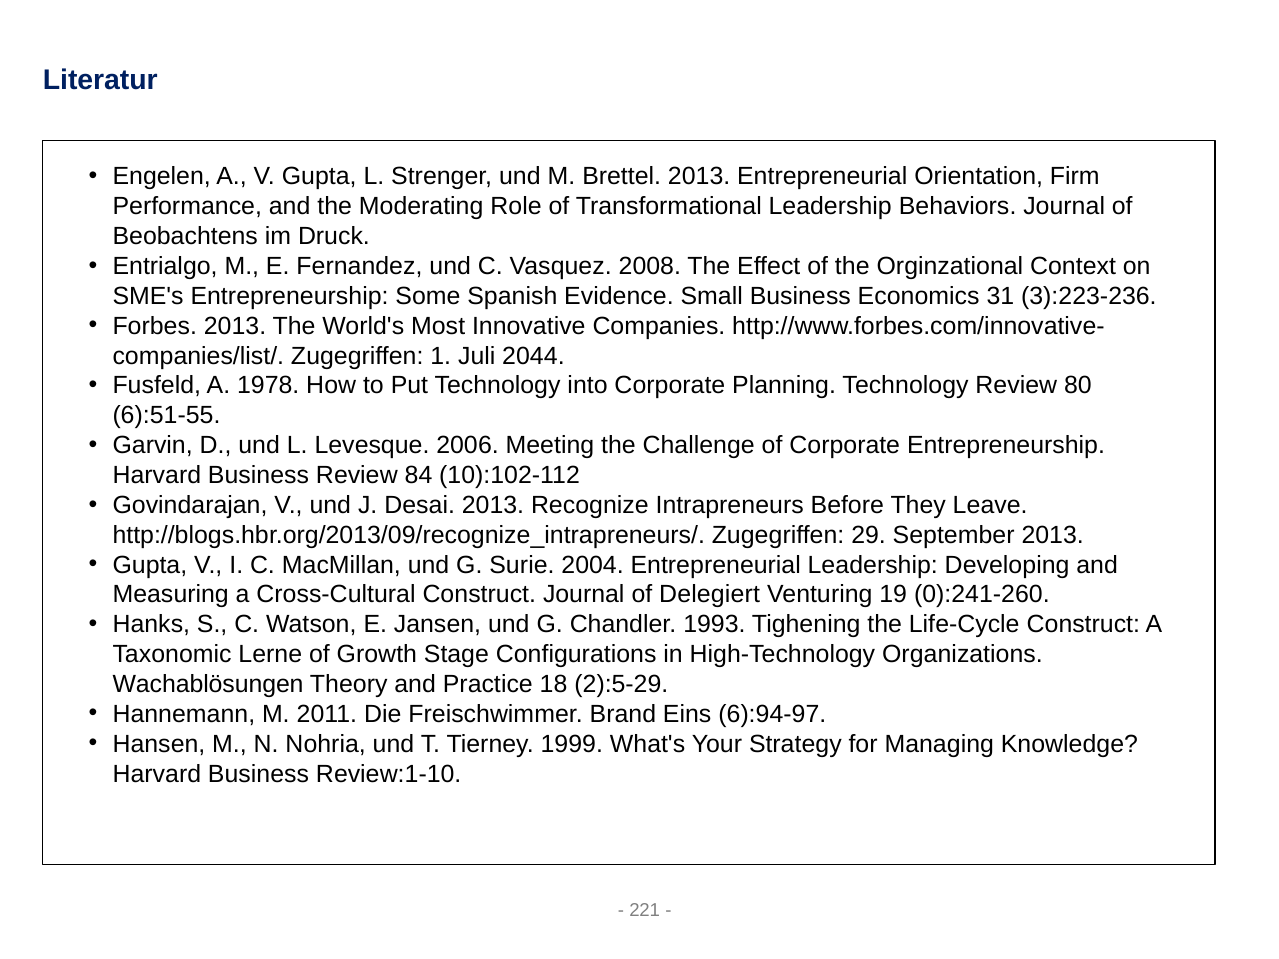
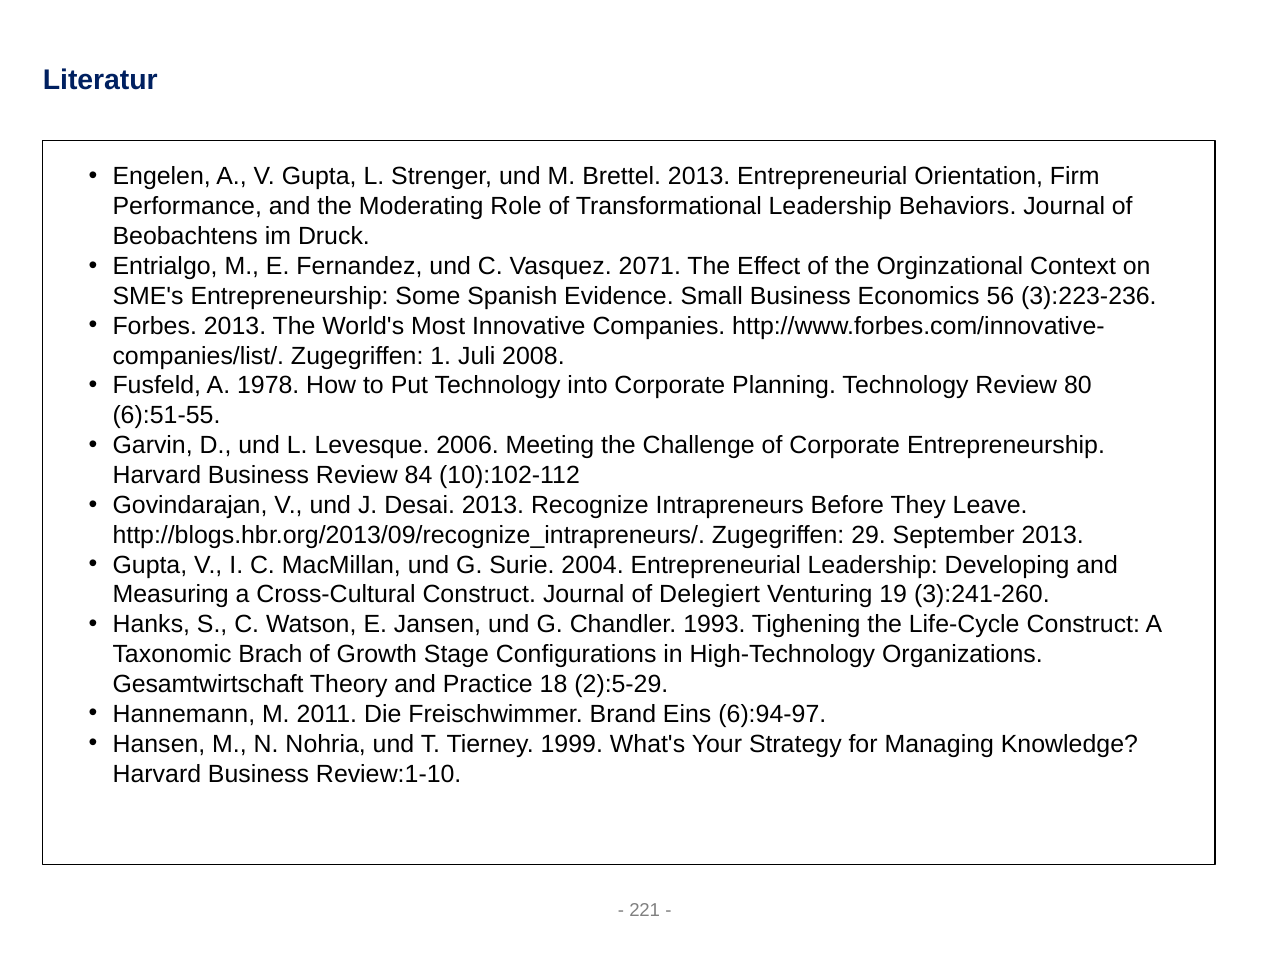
2008: 2008 -> 2071
31: 31 -> 56
2044: 2044 -> 2008
0):241-260: 0):241-260 -> 3):241-260
Lerne: Lerne -> Brach
Wachablösungen: Wachablösungen -> Gesamtwirtschaft
